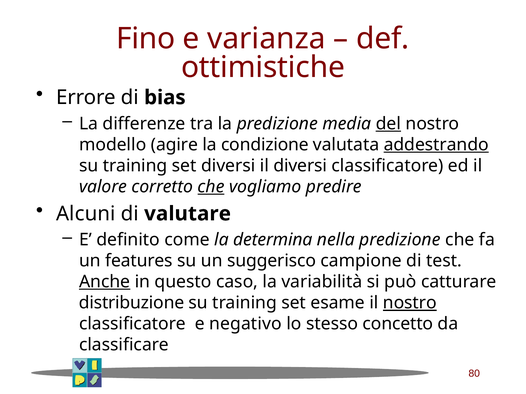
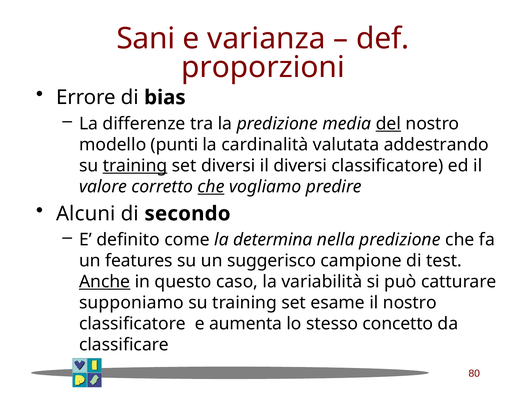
Fino: Fino -> Sani
ottimistiche: ottimistiche -> proporzioni
agire: agire -> punti
condizione: condizione -> cardinalità
addestrando underline: present -> none
training at (135, 166) underline: none -> present
valutare: valutare -> secondo
distribuzione: distribuzione -> supponiamo
nostro at (410, 303) underline: present -> none
negativo: negativo -> aumenta
